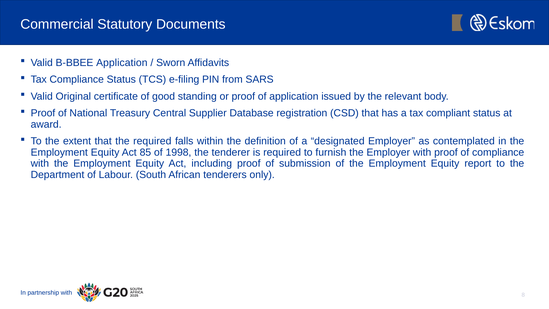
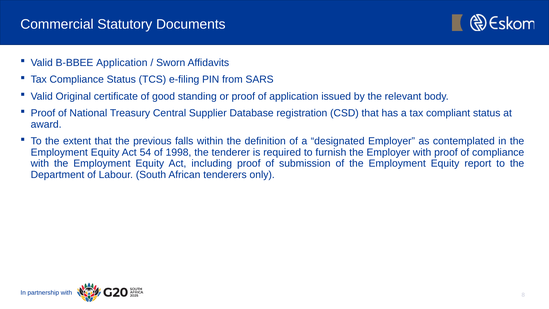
the required: required -> previous
85: 85 -> 54
